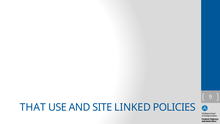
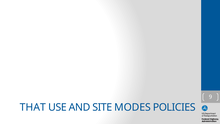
LINKED: LINKED -> MODES
